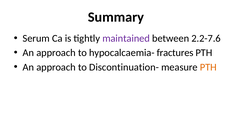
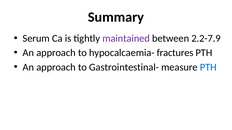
2.2-7.6: 2.2-7.6 -> 2.2-7.9
Discontinuation-: Discontinuation- -> Gastrointestinal-
PTH at (208, 67) colour: orange -> blue
